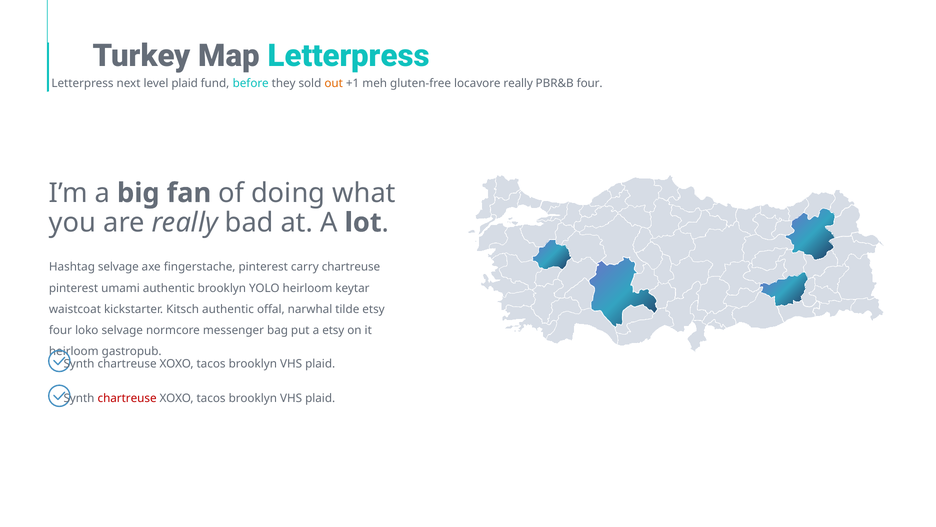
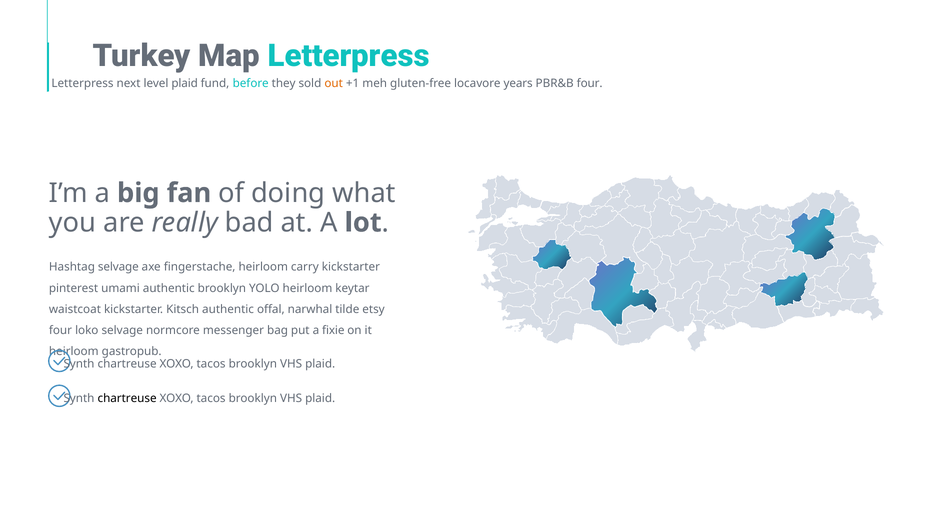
locavore really: really -> years
fingerstache pinterest: pinterest -> heirloom
carry chartreuse: chartreuse -> kickstarter
a etsy: etsy -> fixie
chartreuse at (127, 398) colour: red -> black
